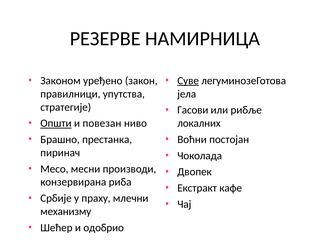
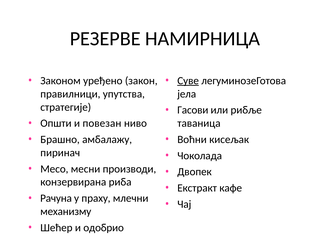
локалних: локалних -> таваница
Општи underline: present -> none
престанка: престанка -> амбалажу
постојан: постојан -> кисељак
Србије: Србије -> Рачуна
